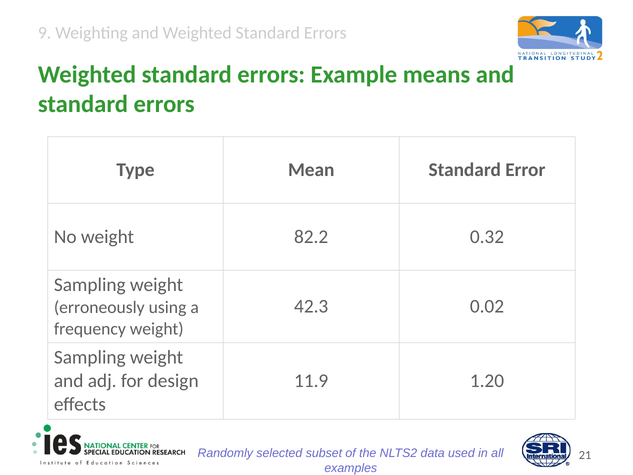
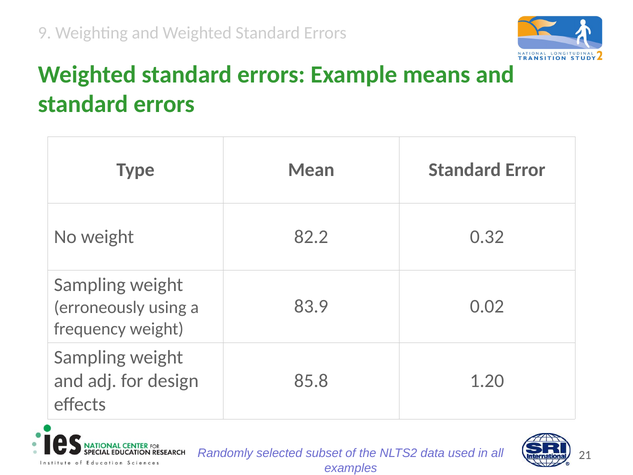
42.3: 42.3 -> 83.9
11.9: 11.9 -> 85.8
